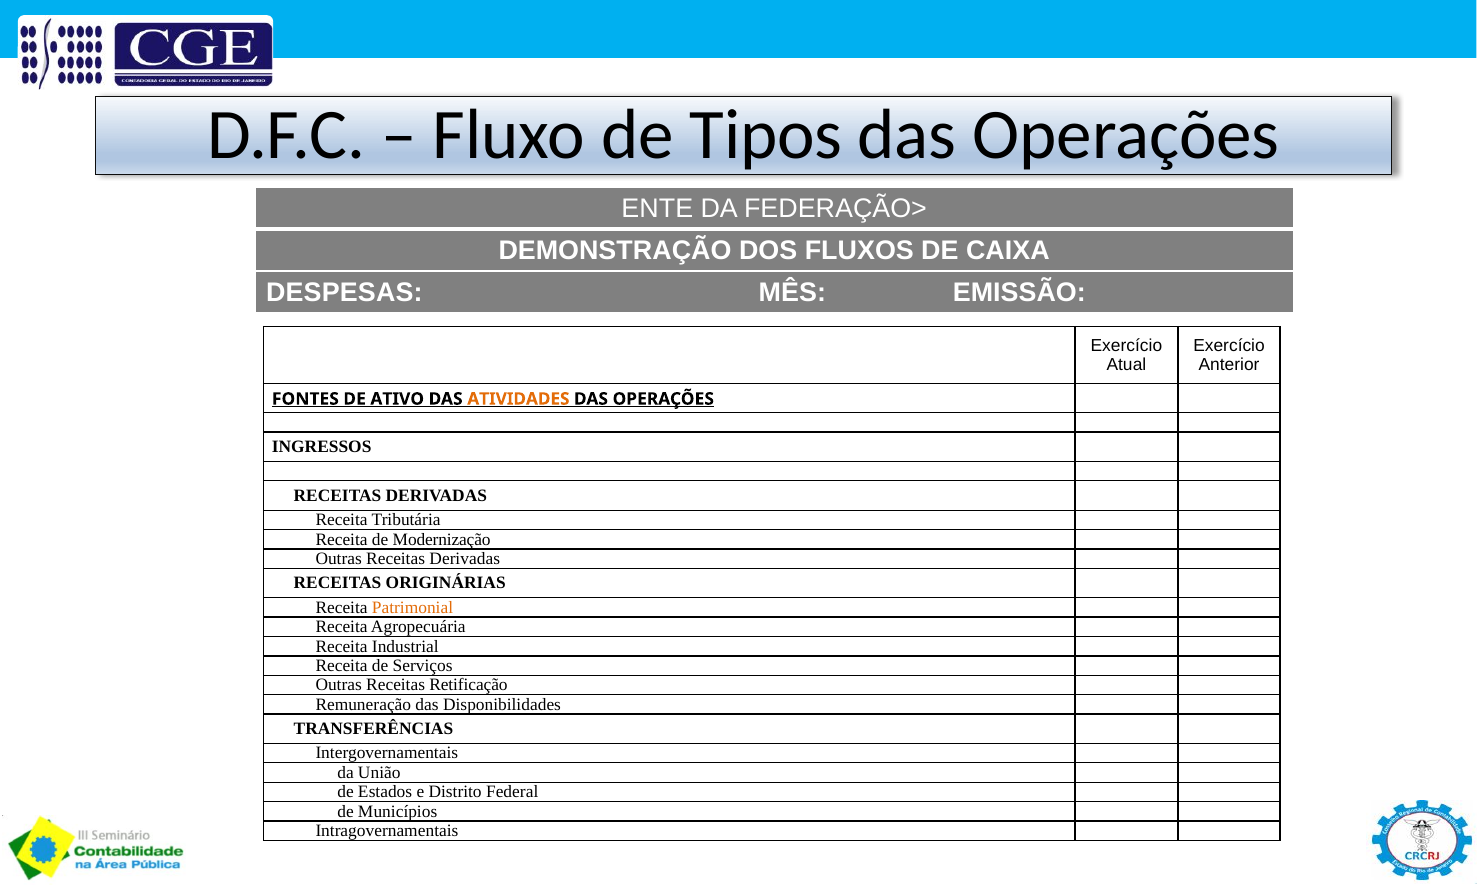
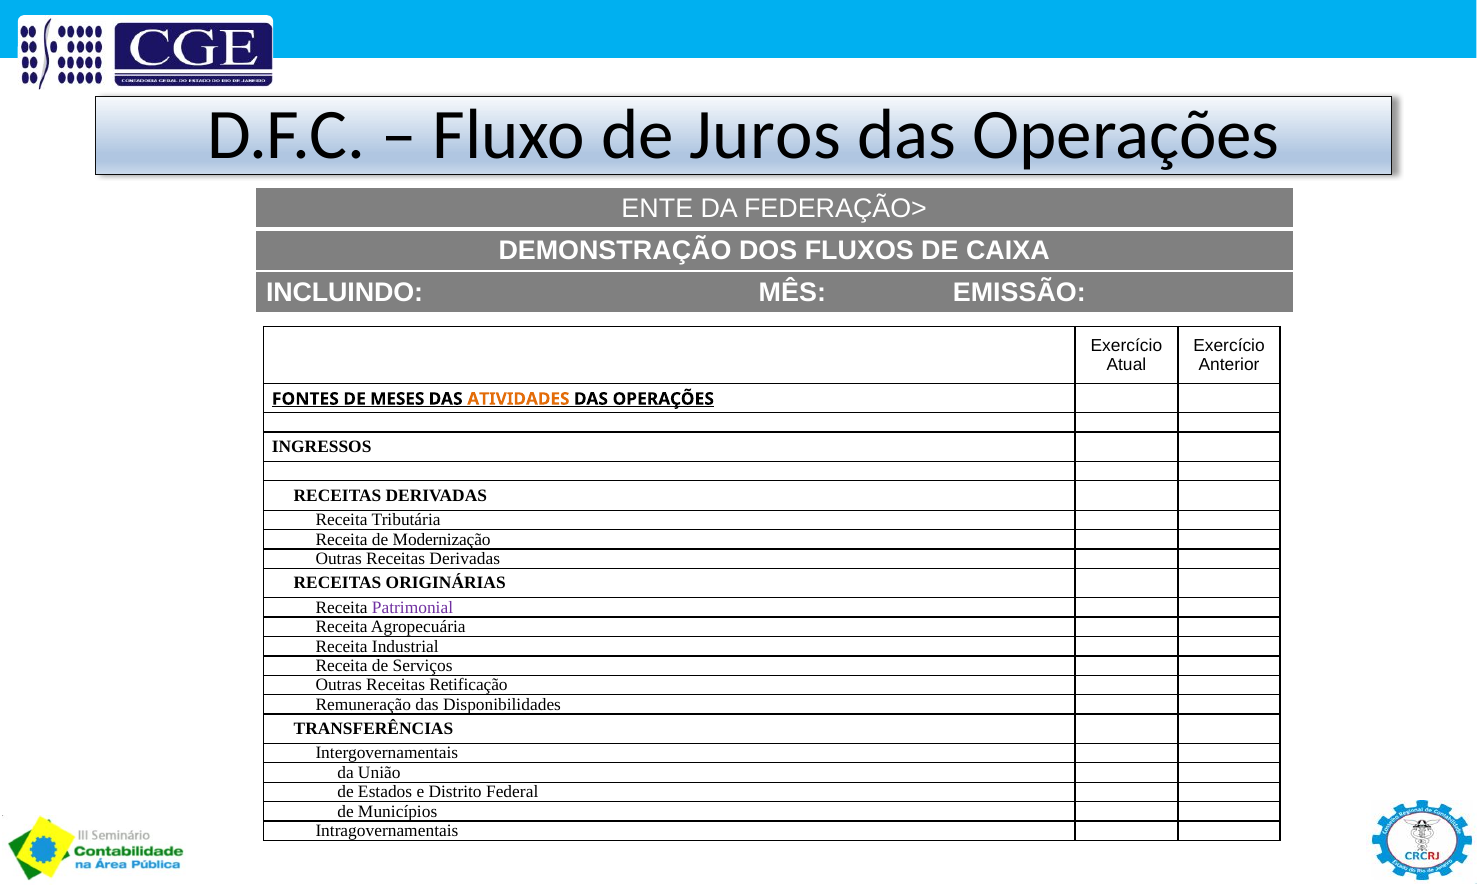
Tipos: Tipos -> Juros
DESPESAS: DESPESAS -> INCLUINDO
ATIVO: ATIVO -> MESES
Patrimonial colour: orange -> purple
